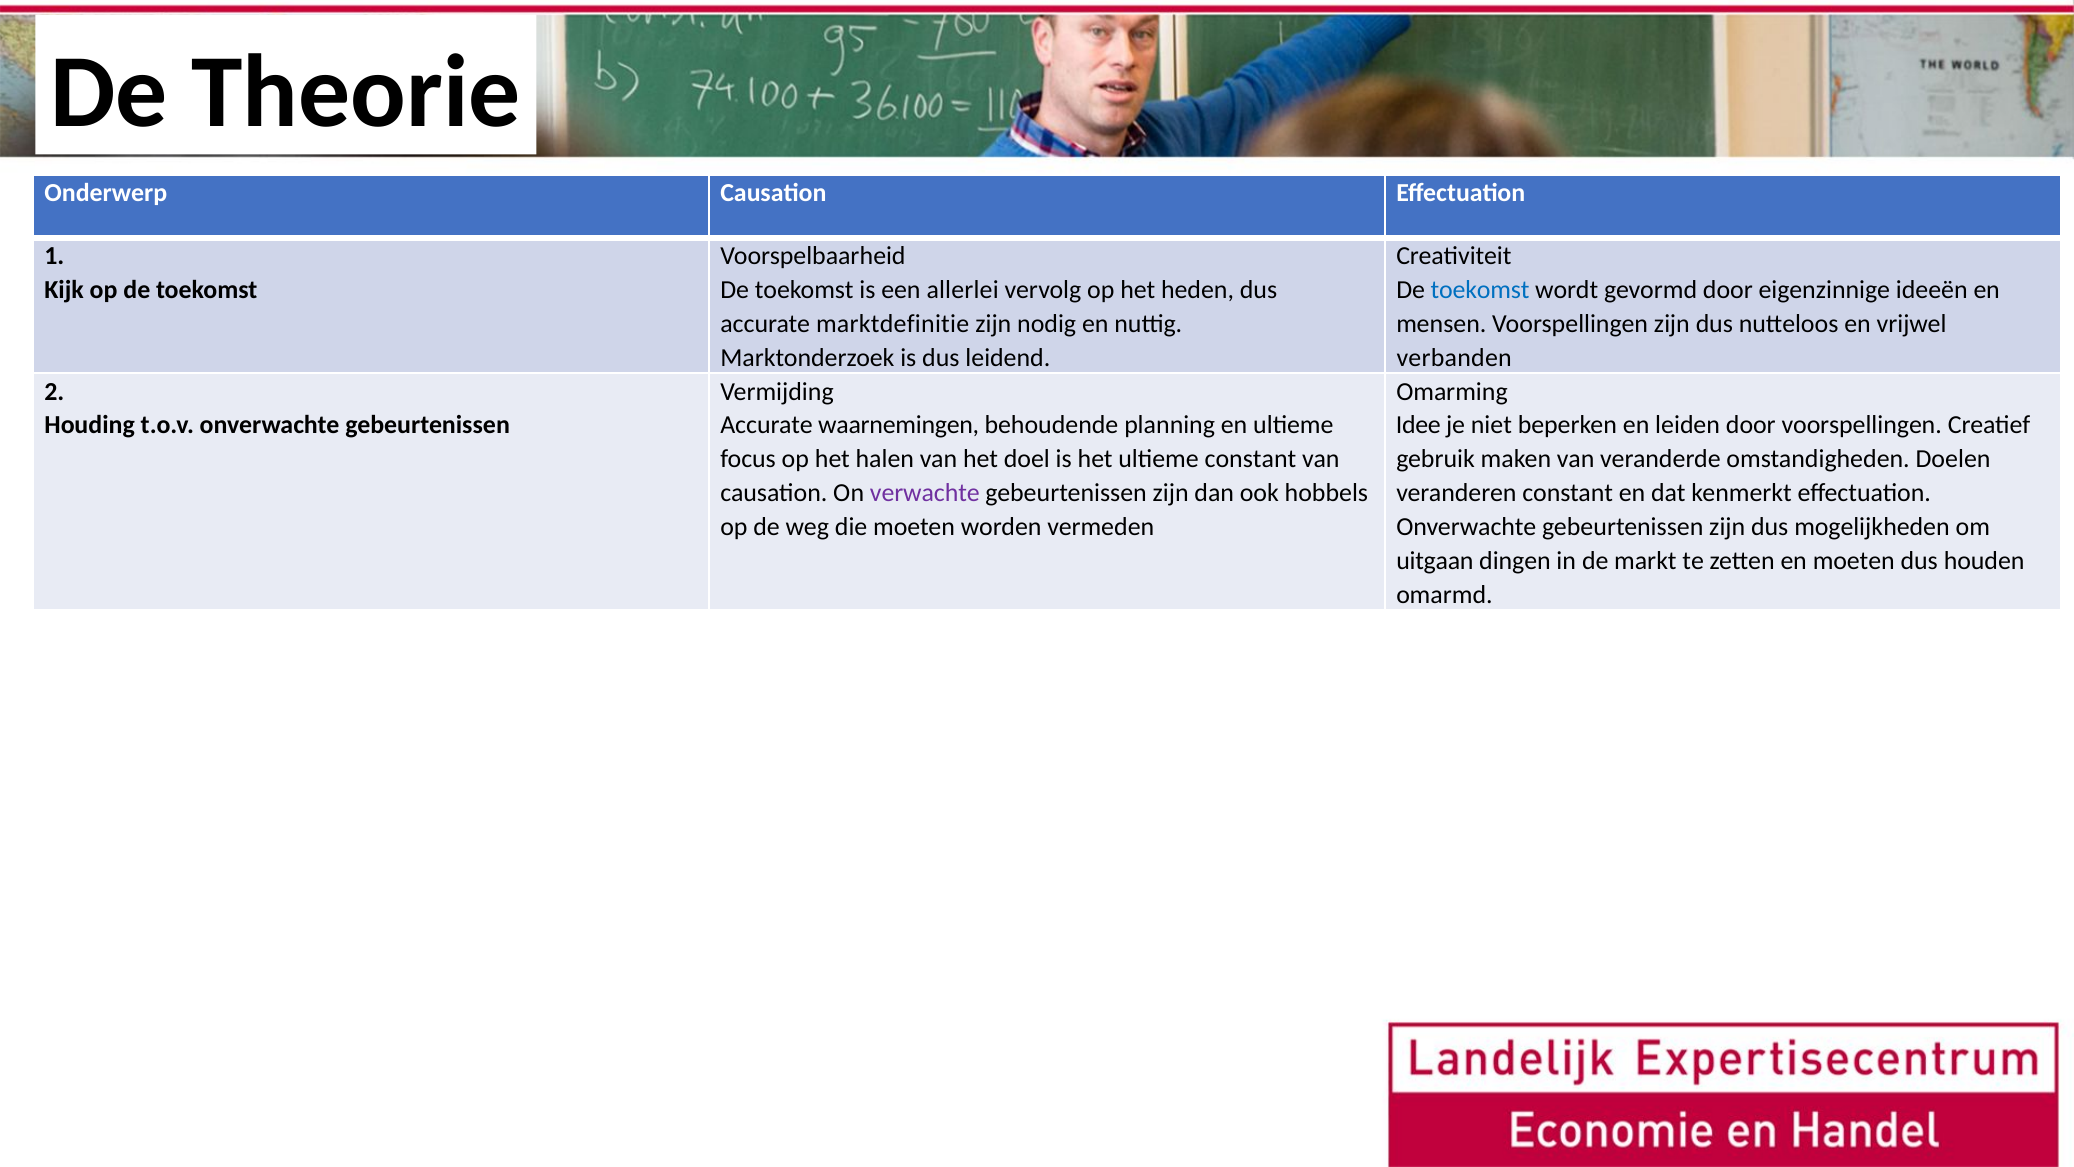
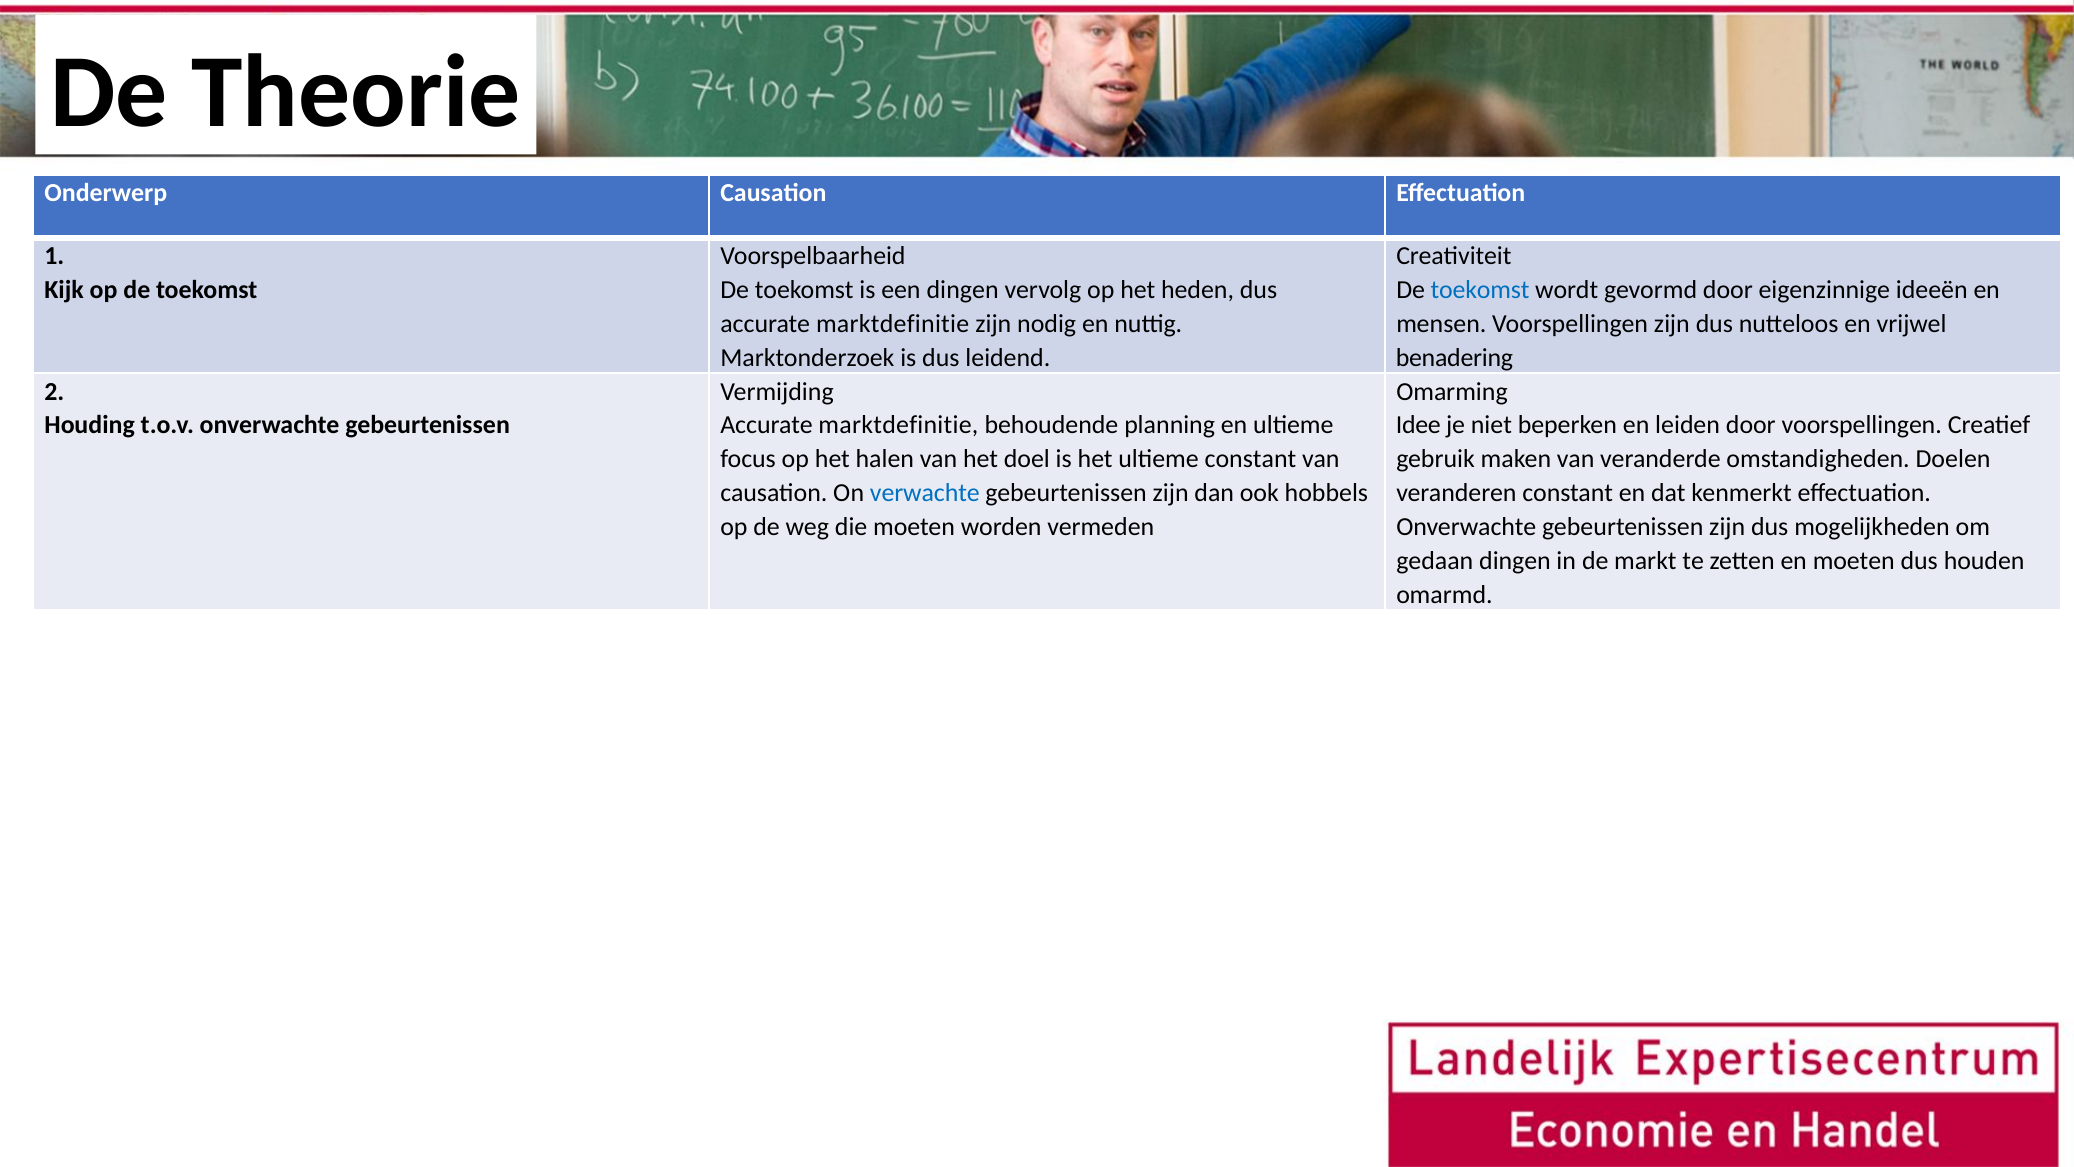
een allerlei: allerlei -> dingen
verbanden: verbanden -> benadering
waarnemingen at (899, 425): waarnemingen -> marktdefinitie
verwachte colour: purple -> blue
uitgaan: uitgaan -> gedaan
